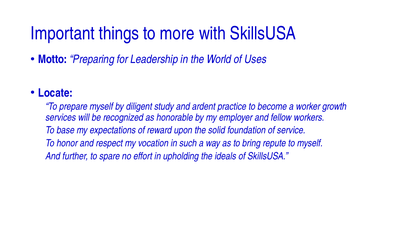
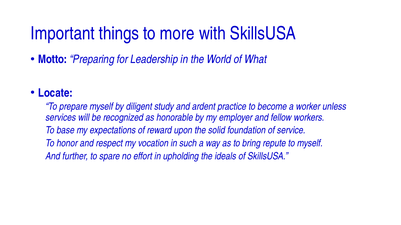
Uses: Uses -> What
growth: growth -> unless
